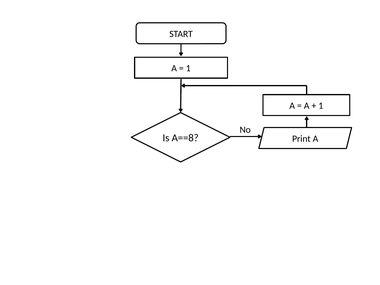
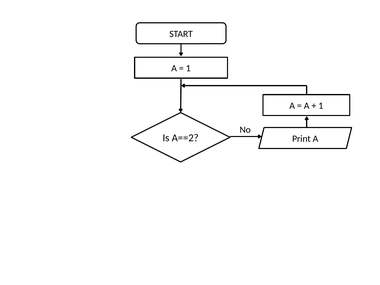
A==8: A==8 -> A==2
